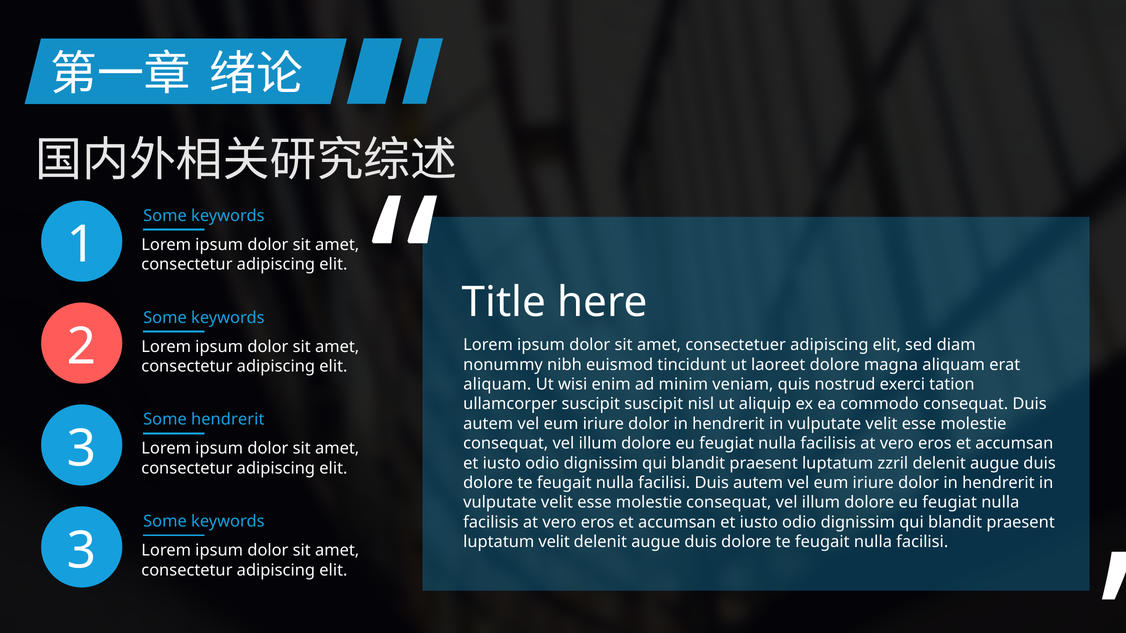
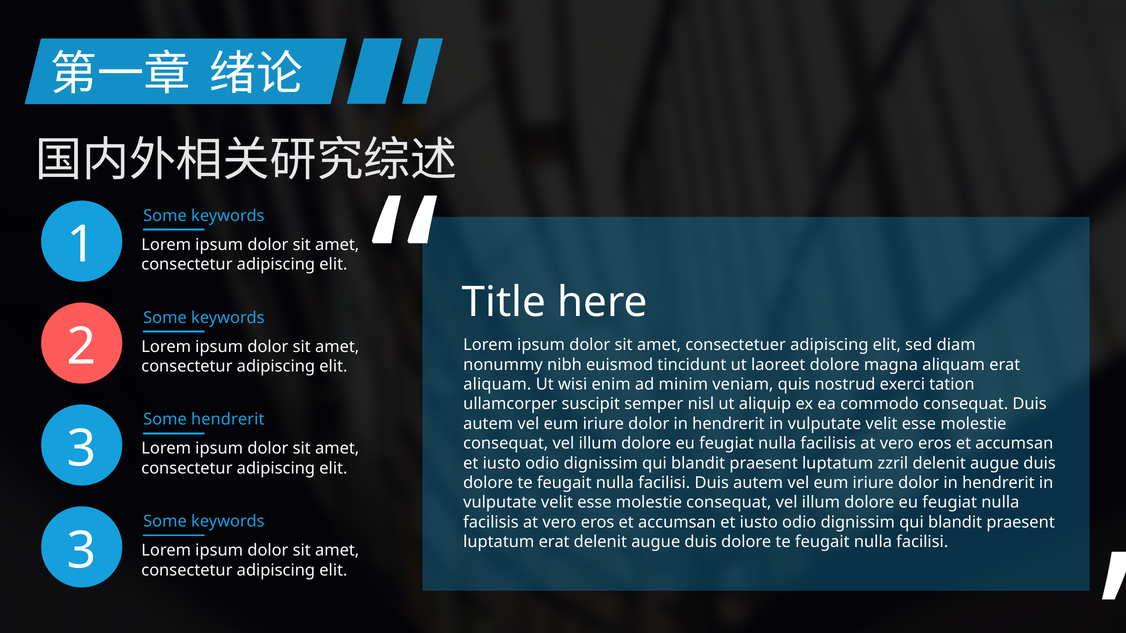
suscipit suscipit: suscipit -> semper
luptatum velit: velit -> erat
